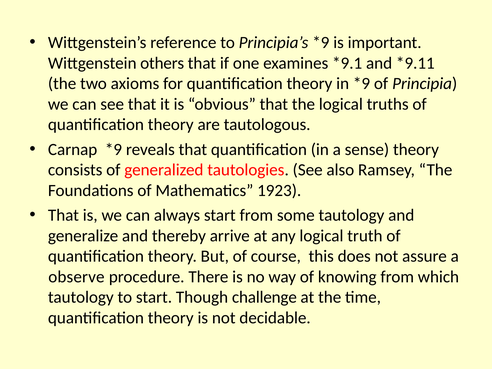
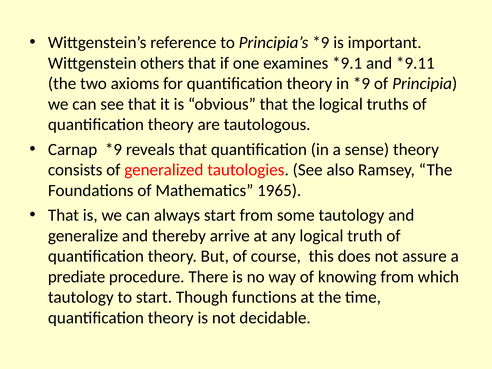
1923: 1923 -> 1965
observe: observe -> prediate
challenge: challenge -> functions
